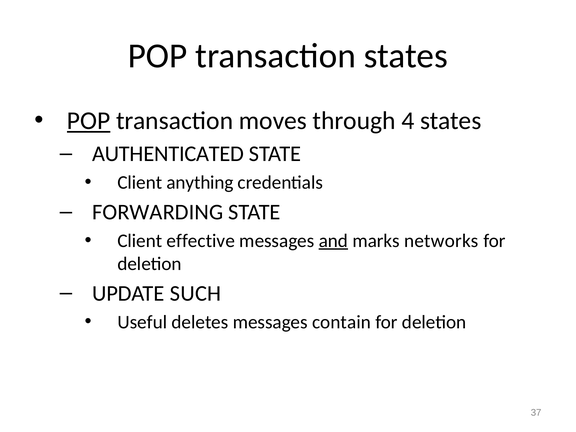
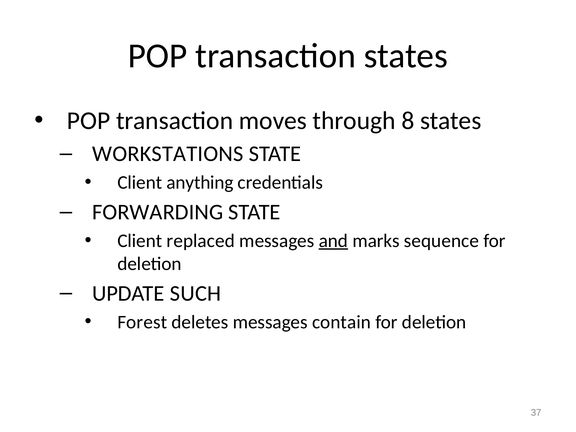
POP at (89, 121) underline: present -> none
4: 4 -> 8
AUTHENTICATED: AUTHENTICATED -> WORKSTATIONS
effective: effective -> replaced
networks: networks -> sequence
Useful: Useful -> Forest
